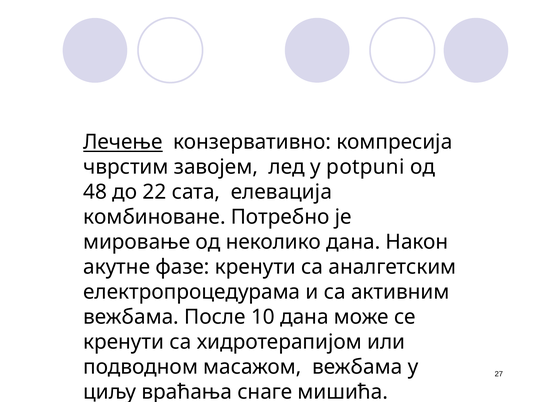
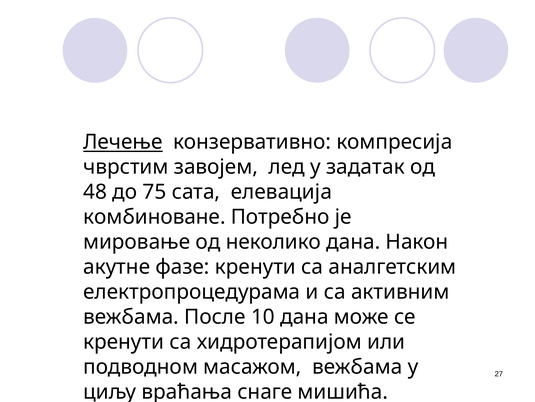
potpuni: potpuni -> задатак
22: 22 -> 75
